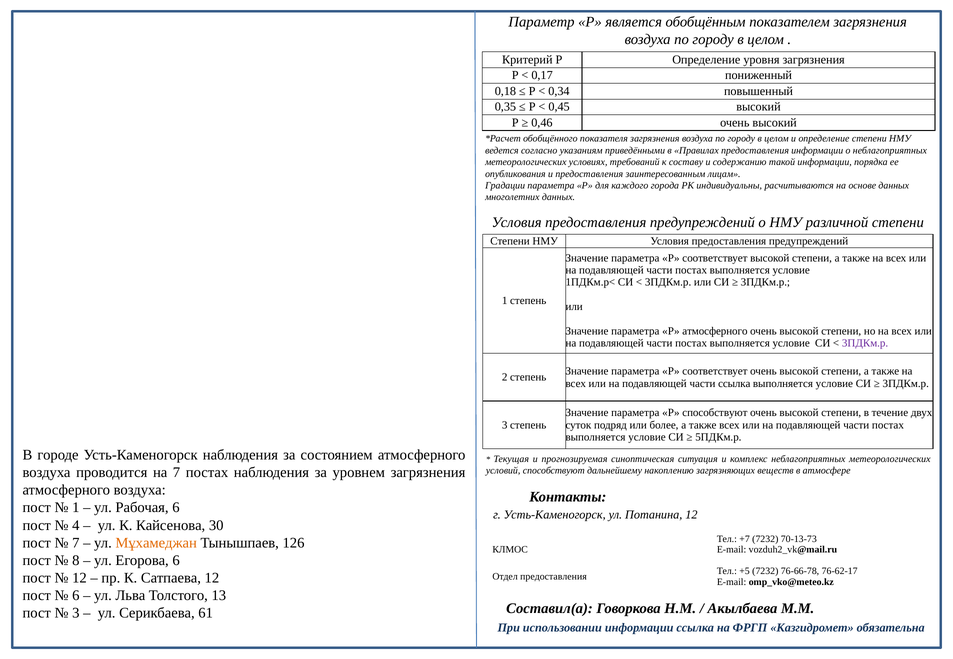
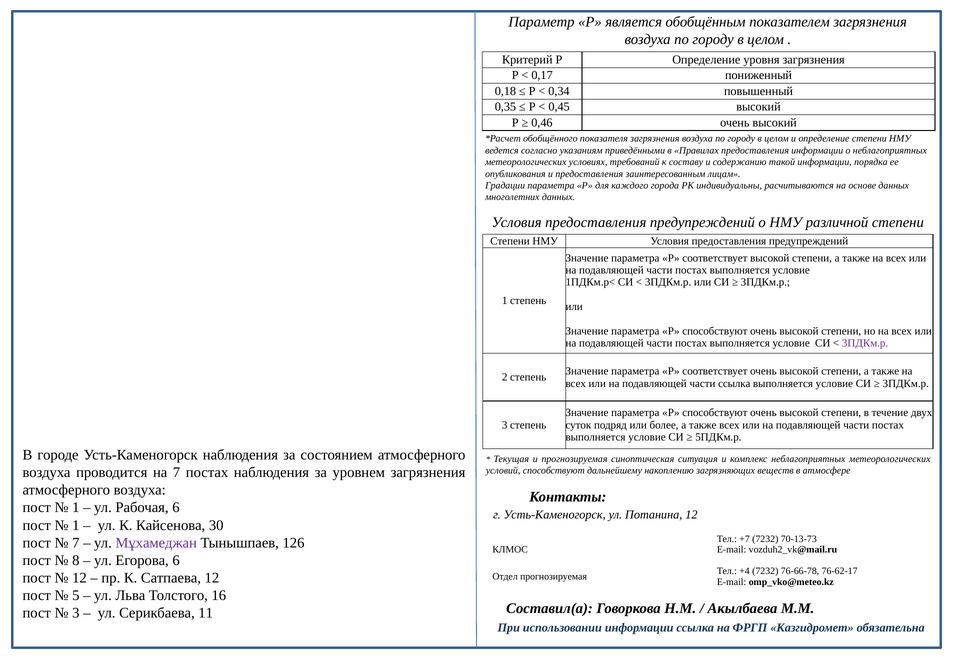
атмосферного at (715, 331): атмосферного -> способствуют
4 at (76, 526): 4 -> 1
Мұхамеджан colour: orange -> purple
+5: +5 -> +4
Отдел предоставления: предоставления -> прогнозируемая
6 at (76, 596): 6 -> 5
13: 13 -> 16
61: 61 -> 11
